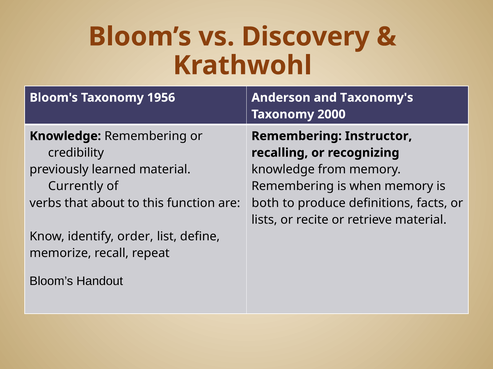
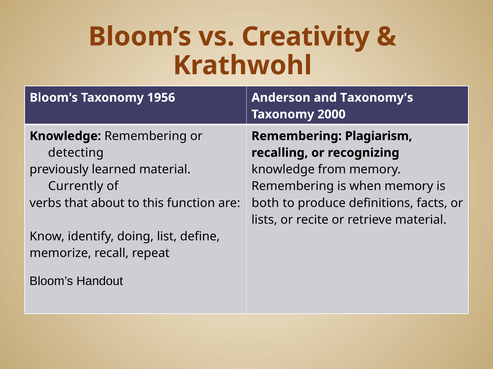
Discovery: Discovery -> Creativity
Instructor: Instructor -> Plagiarism
credibility: credibility -> detecting
order: order -> doing
